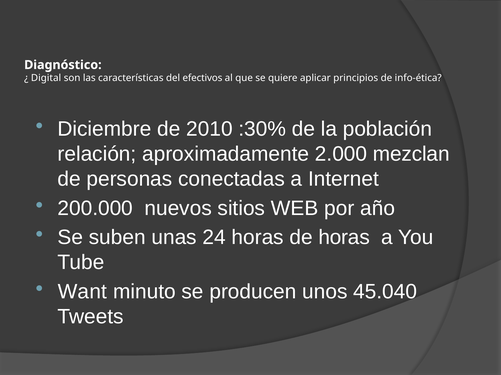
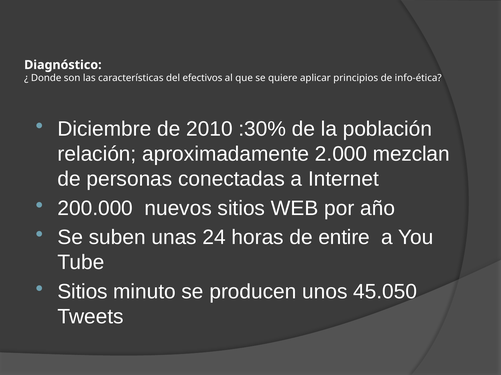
Digital: Digital -> Donde
de horas: horas -> entire
Want at (82, 292): Want -> Sitios
45.040: 45.040 -> 45.050
